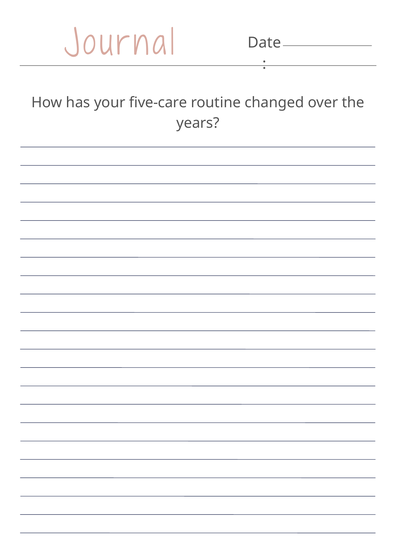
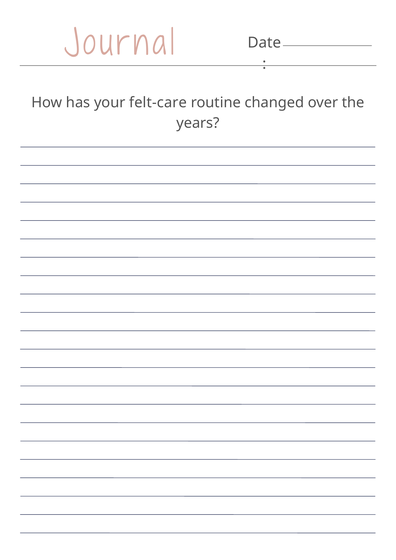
five-care: five-care -> felt-care
